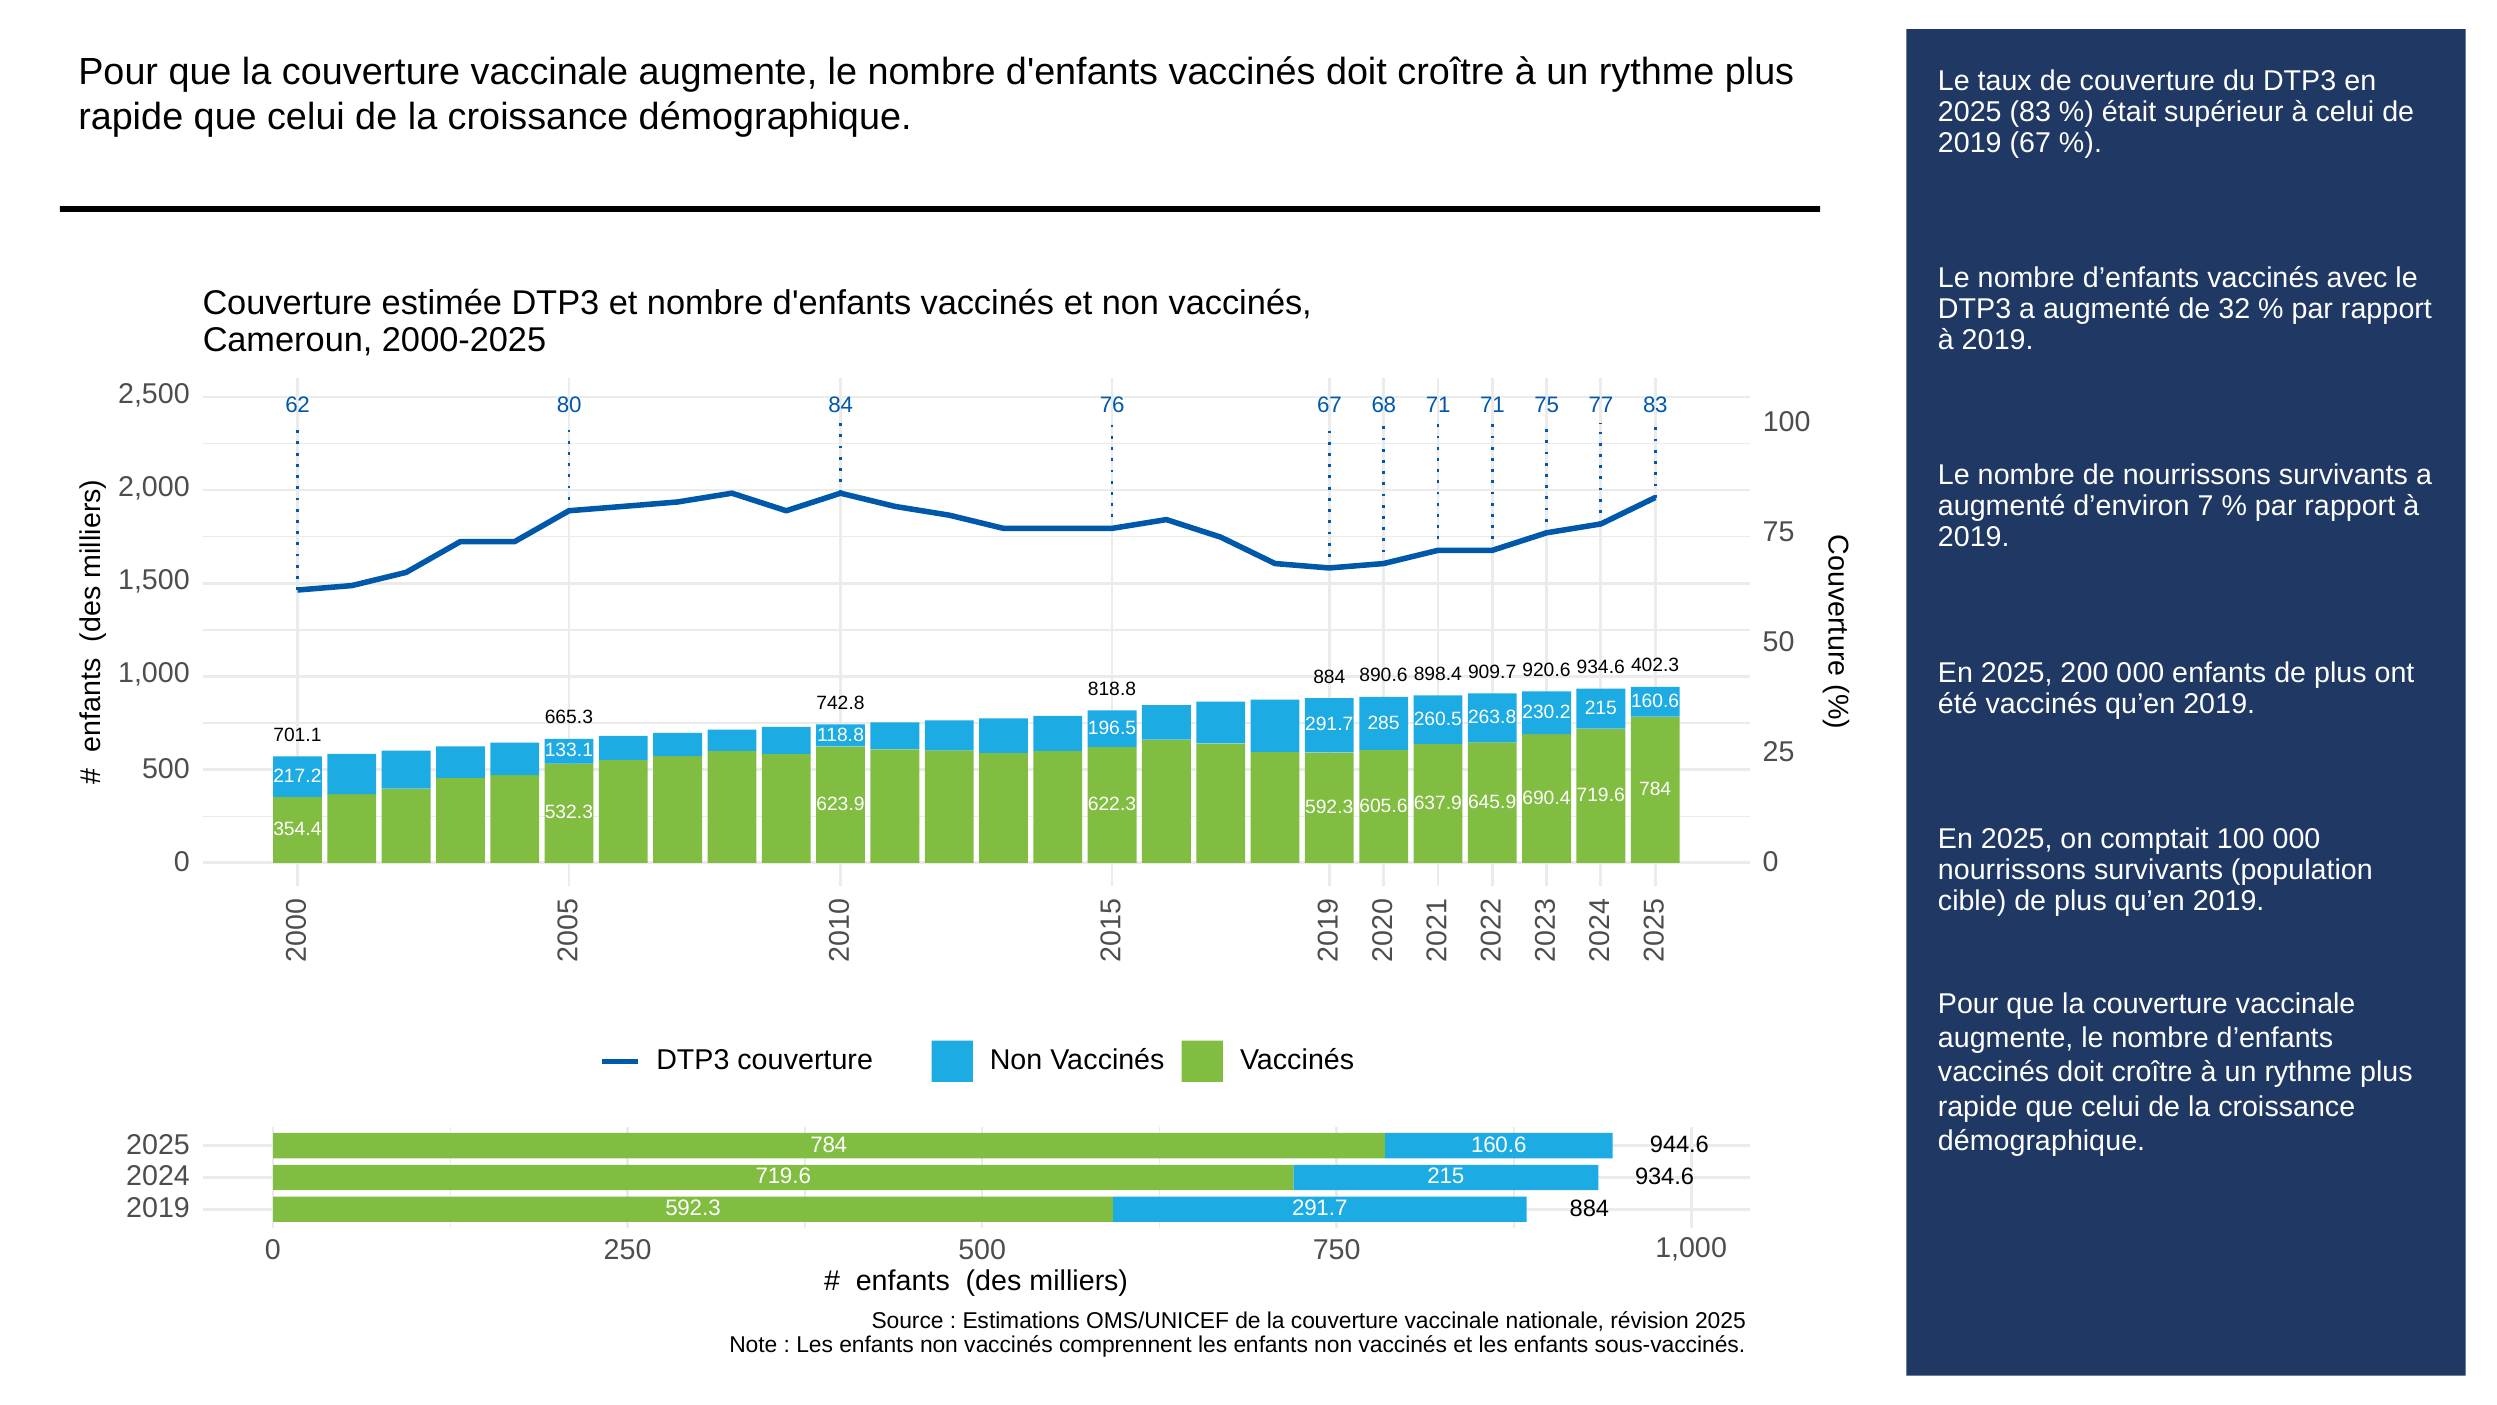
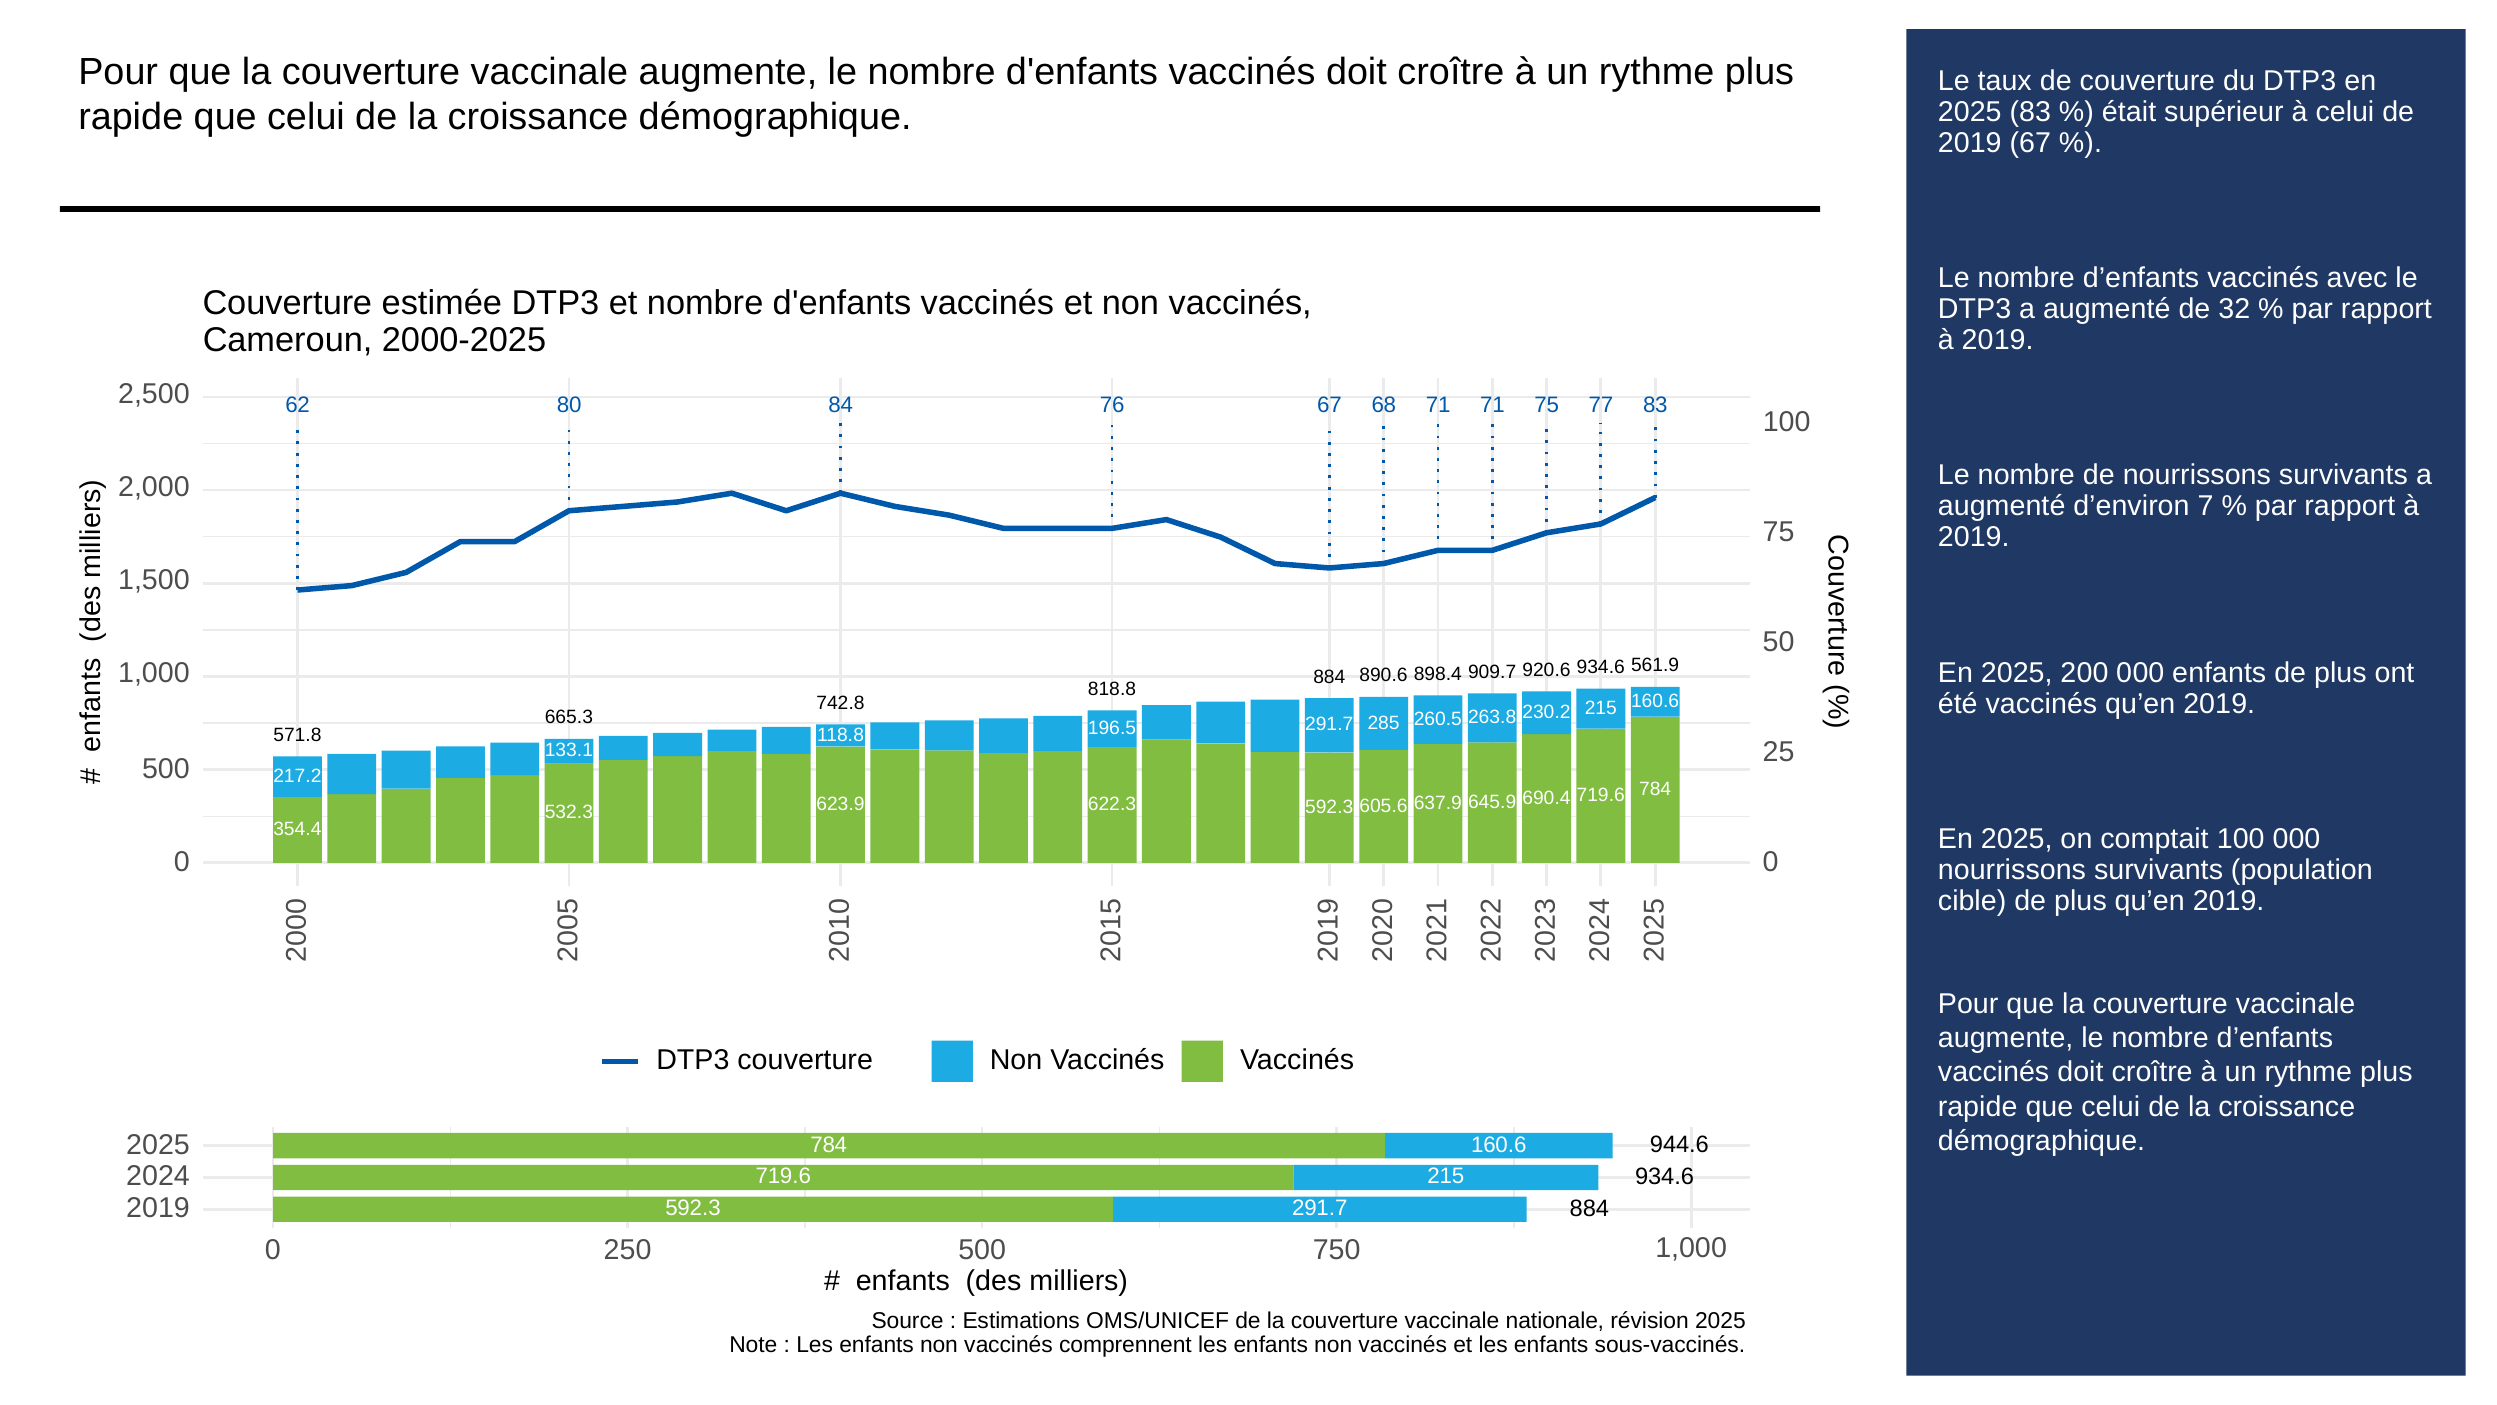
402.3: 402.3 -> 561.9
701.1: 701.1 -> 571.8
